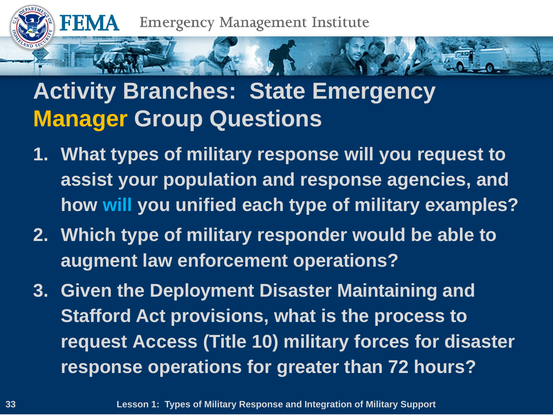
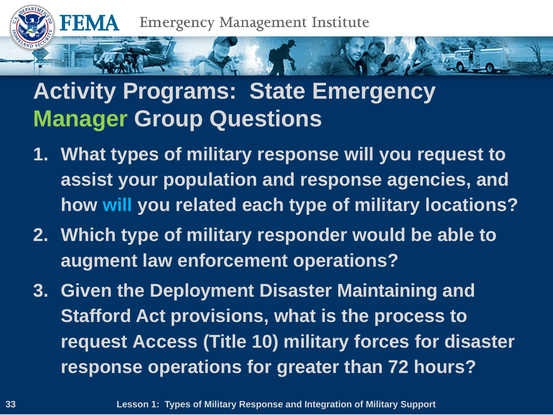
Branches: Branches -> Programs
Manager colour: yellow -> light green
unified: unified -> related
examples: examples -> locations
